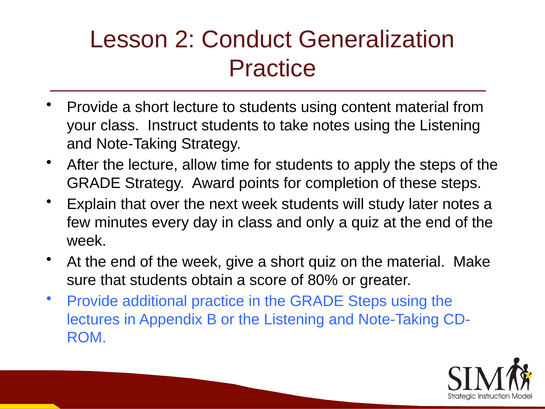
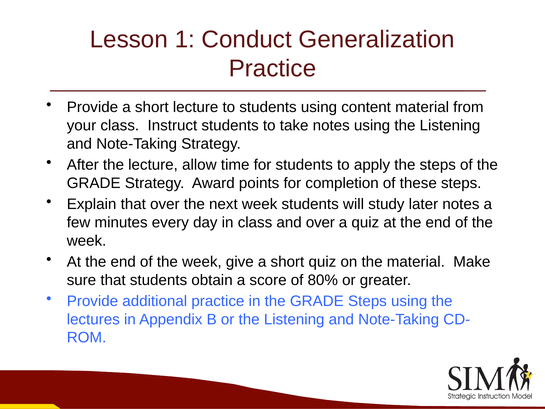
2: 2 -> 1
and only: only -> over
